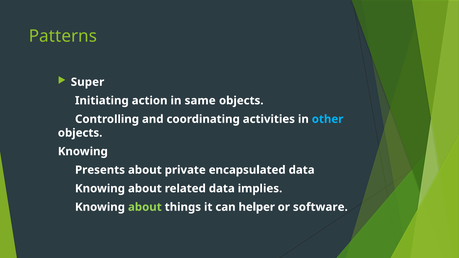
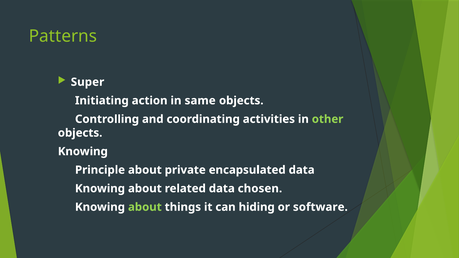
other colour: light blue -> light green
Presents: Presents -> Principle
implies: implies -> chosen
helper: helper -> hiding
